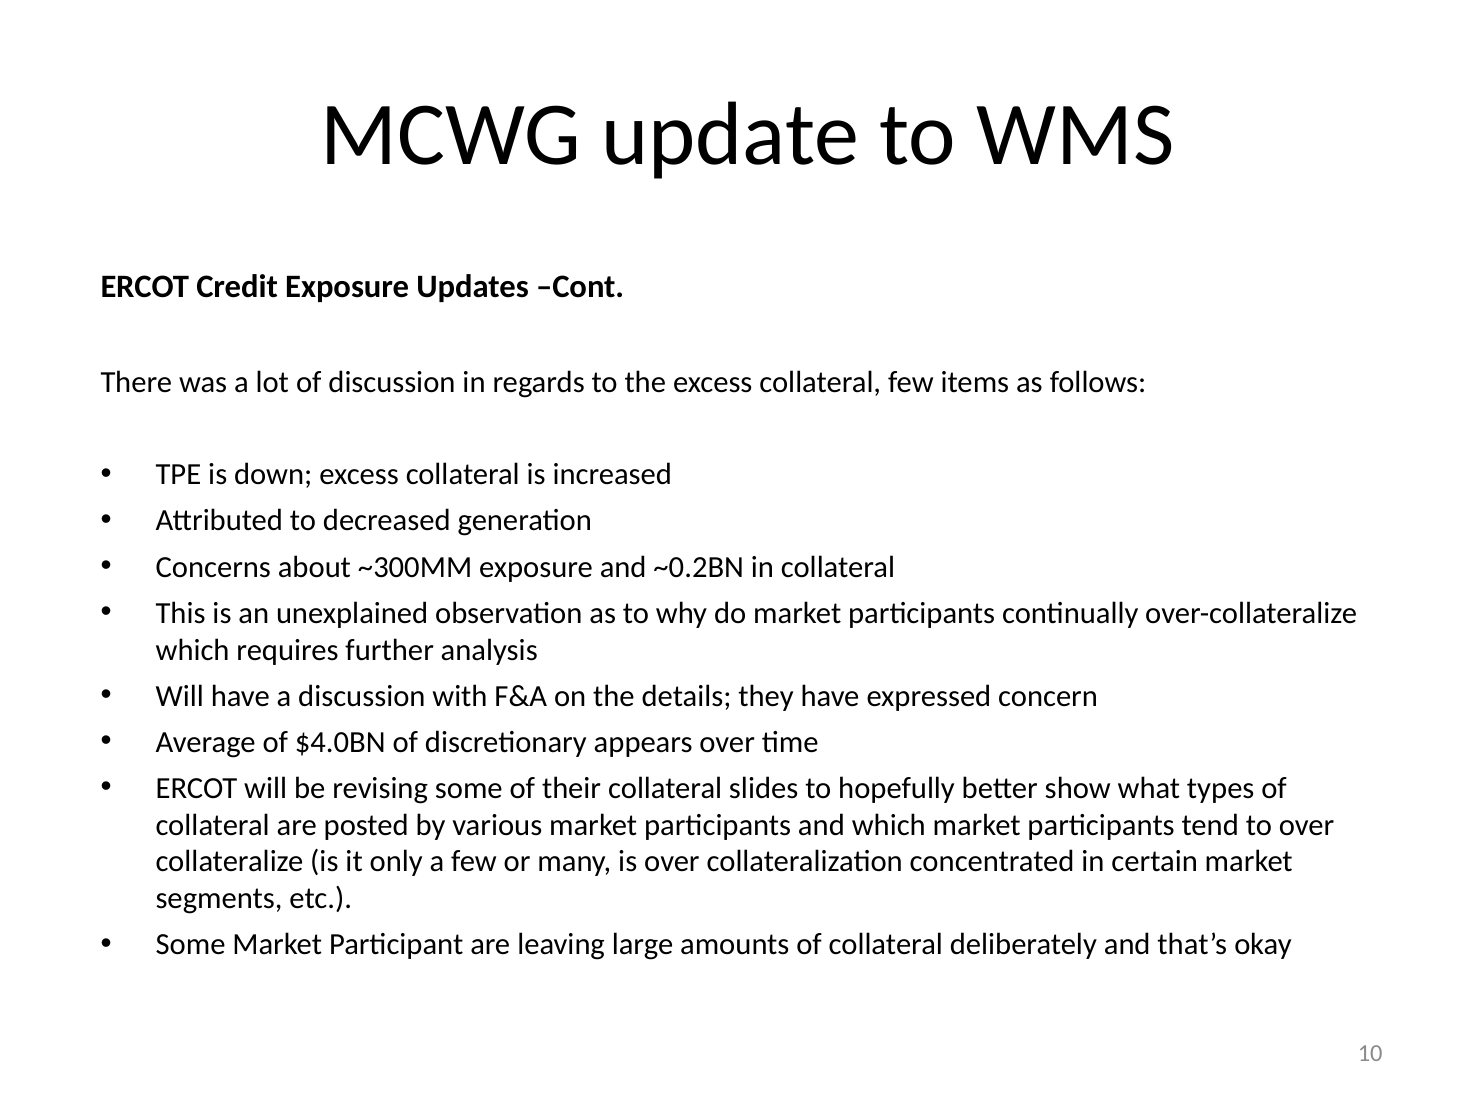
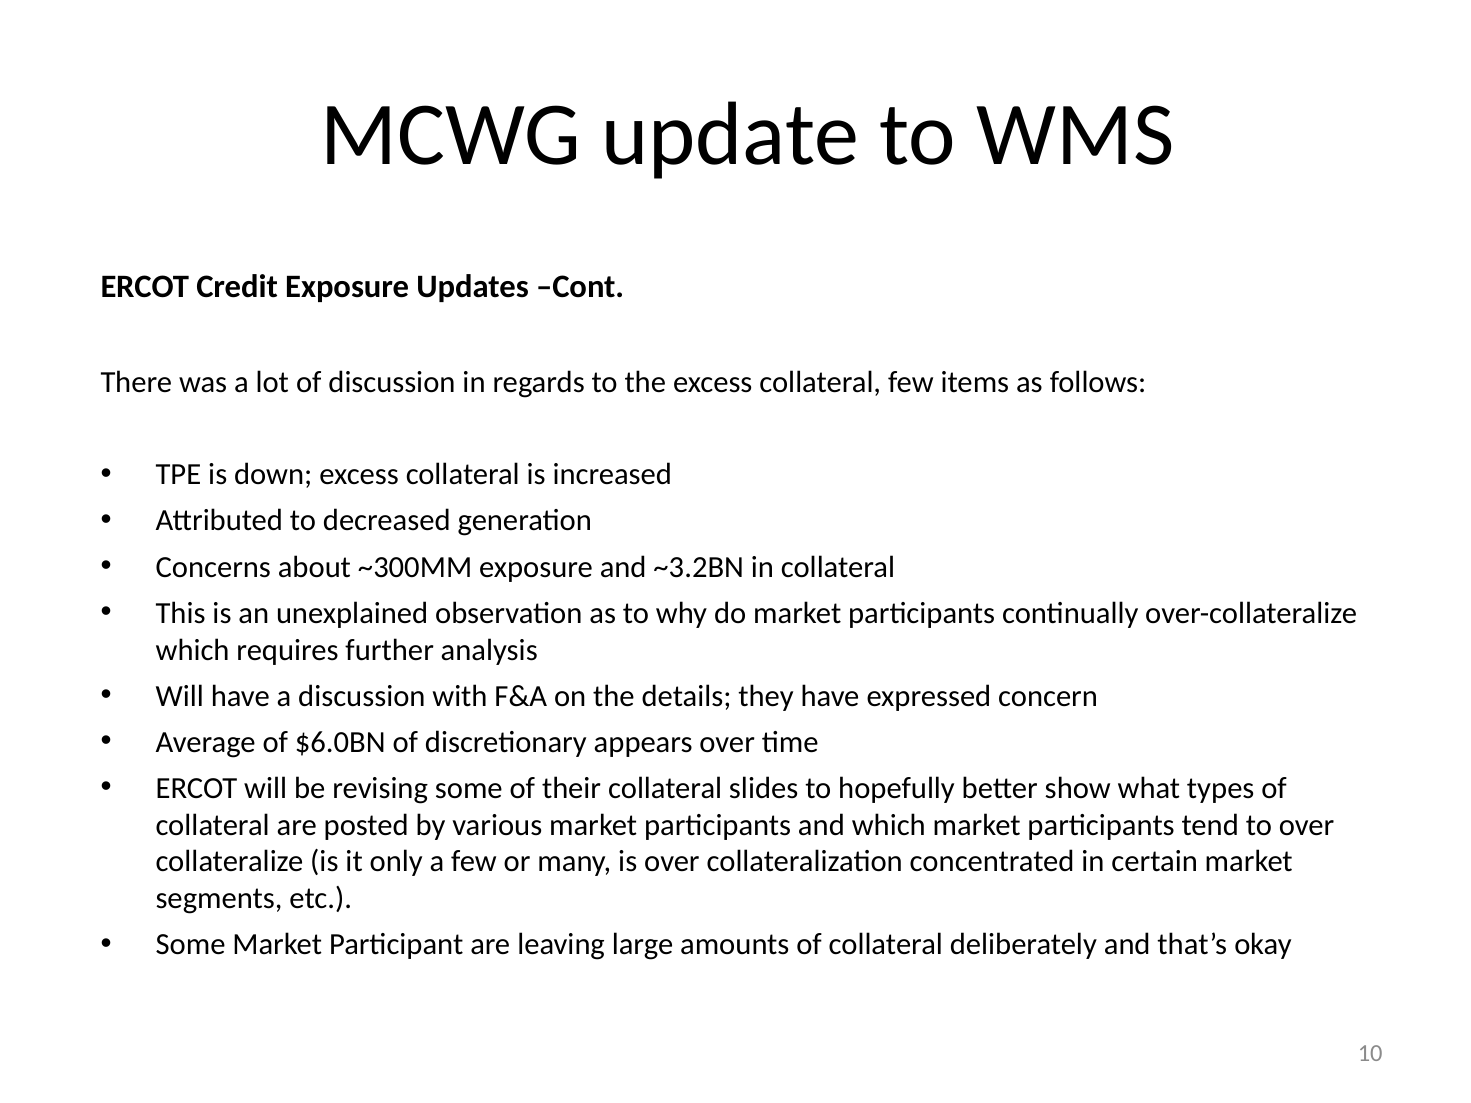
~0.2BN: ~0.2BN -> ~3.2BN
$4.0BN: $4.0BN -> $6.0BN
